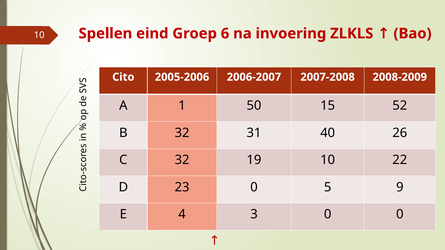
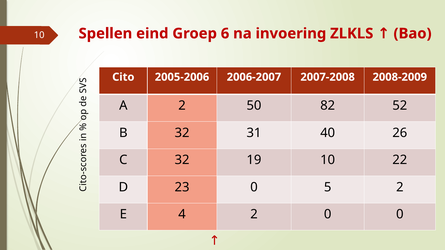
A 1: 1 -> 2
15: 15 -> 82
5 9: 9 -> 2
4 3: 3 -> 2
